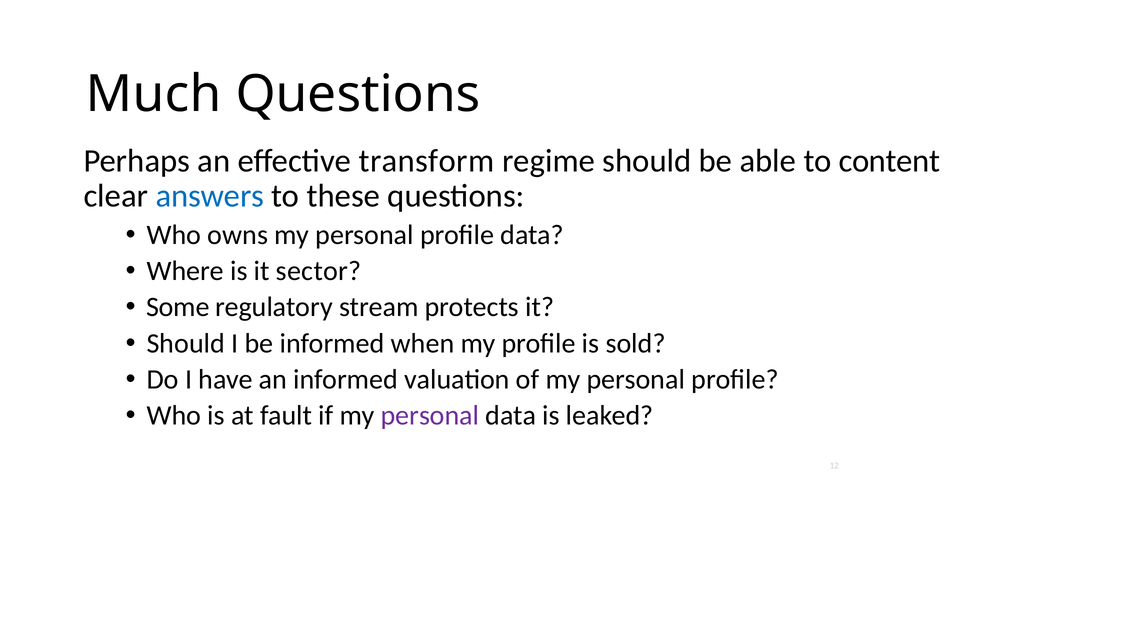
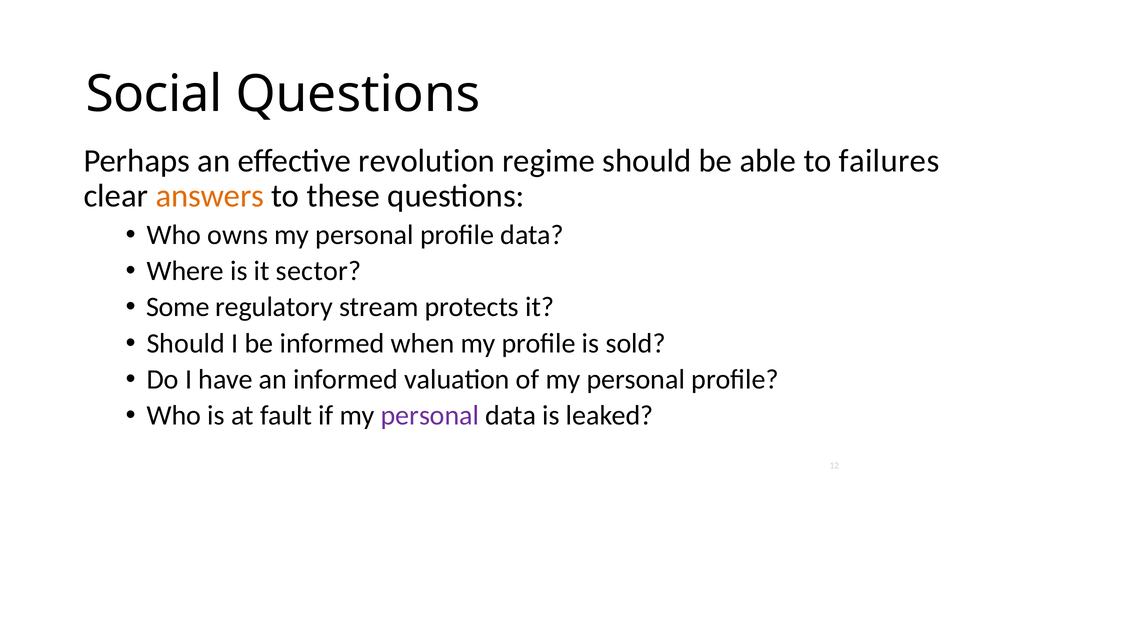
Much: Much -> Social
transform: transform -> revolution
content: content -> failures
answers colour: blue -> orange
